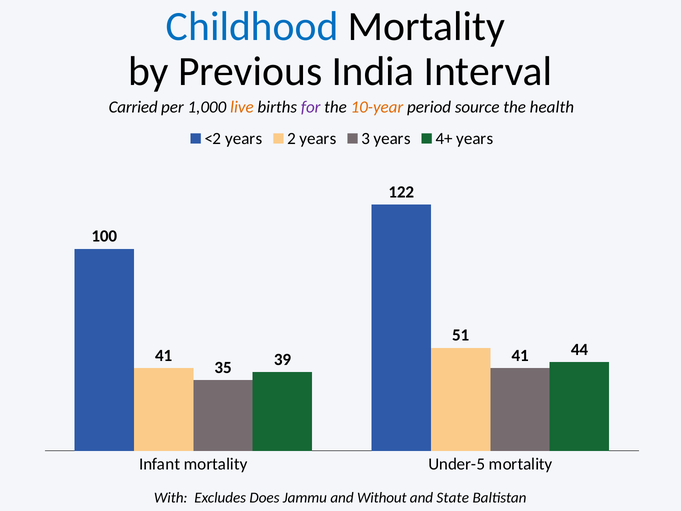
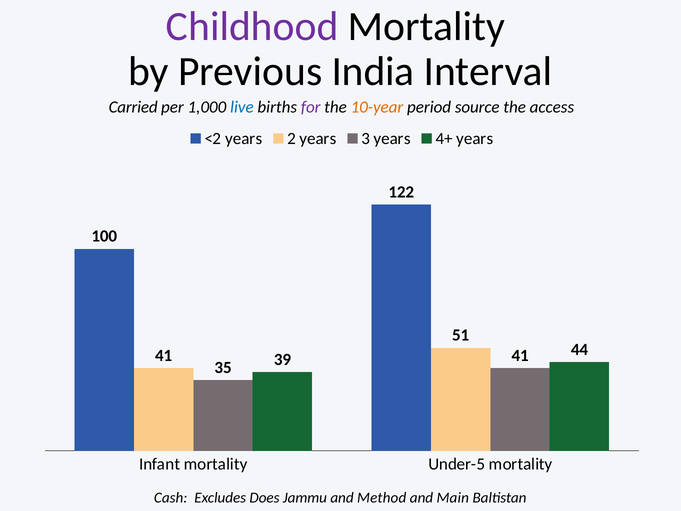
Childhood colour: blue -> purple
live colour: orange -> blue
health: health -> access
With: With -> Cash
Without: Without -> Method
State: State -> Main
